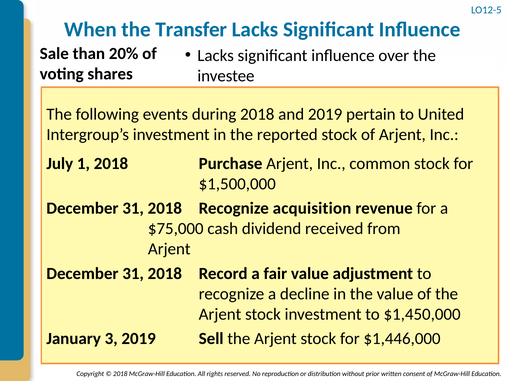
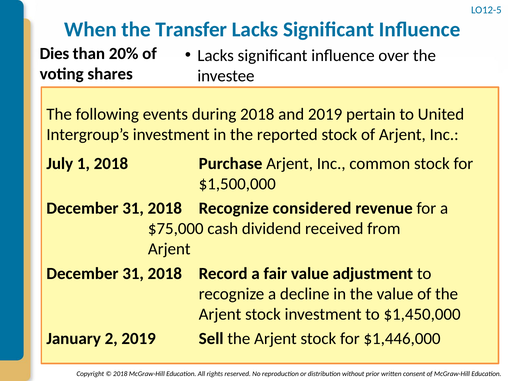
Sale: Sale -> Dies
acquisition: acquisition -> considered
3: 3 -> 2
